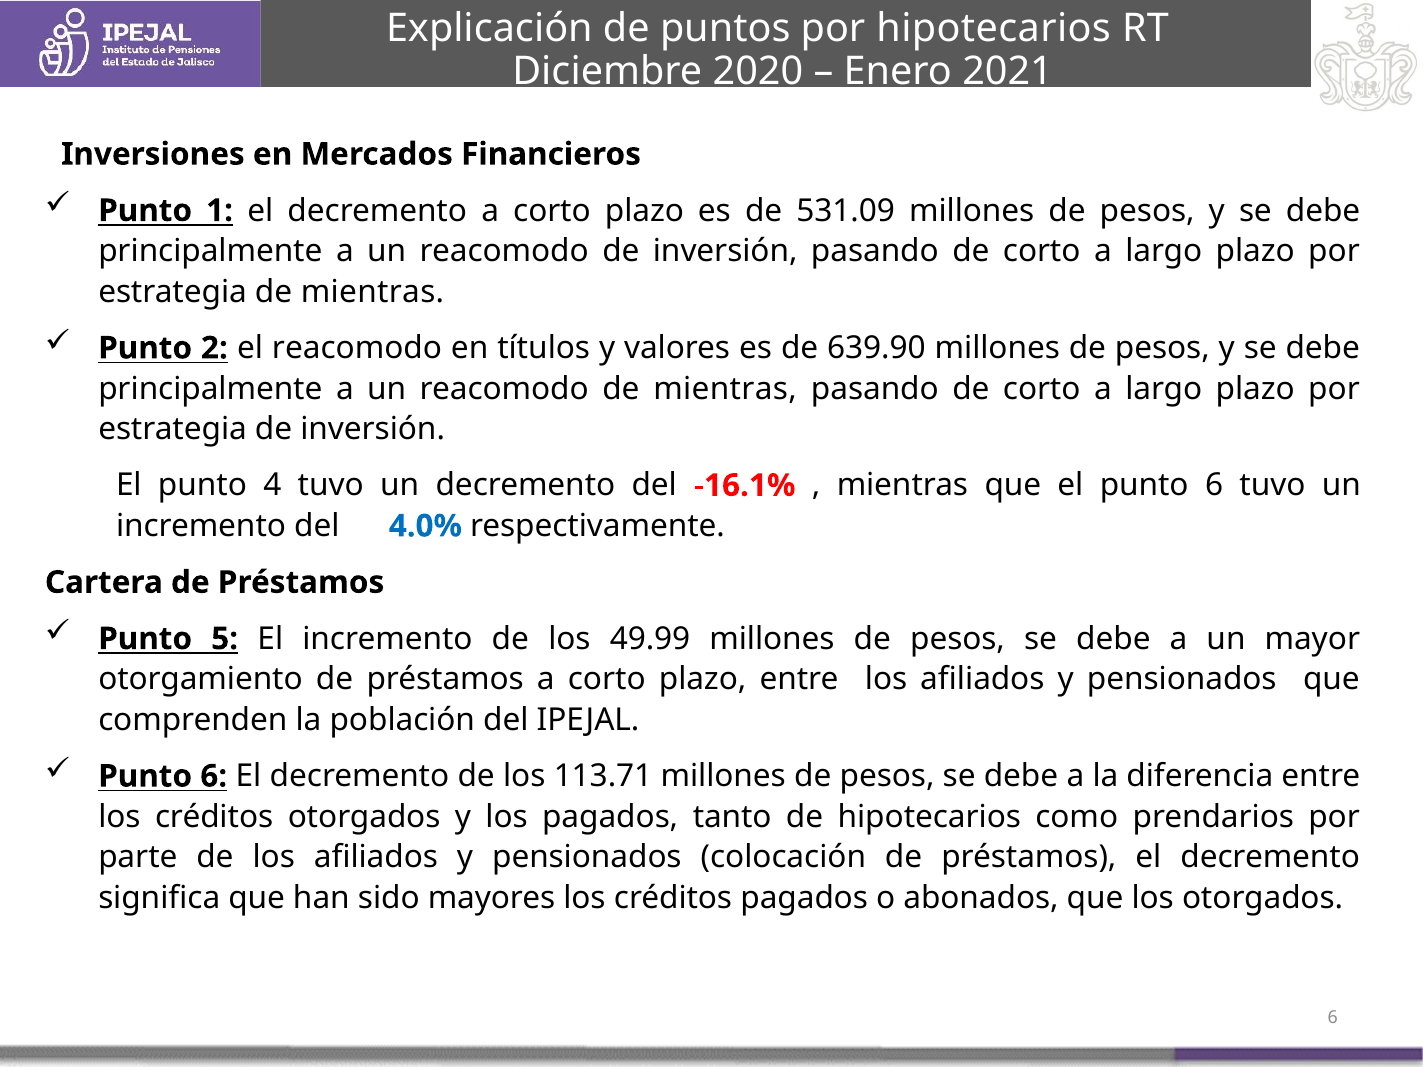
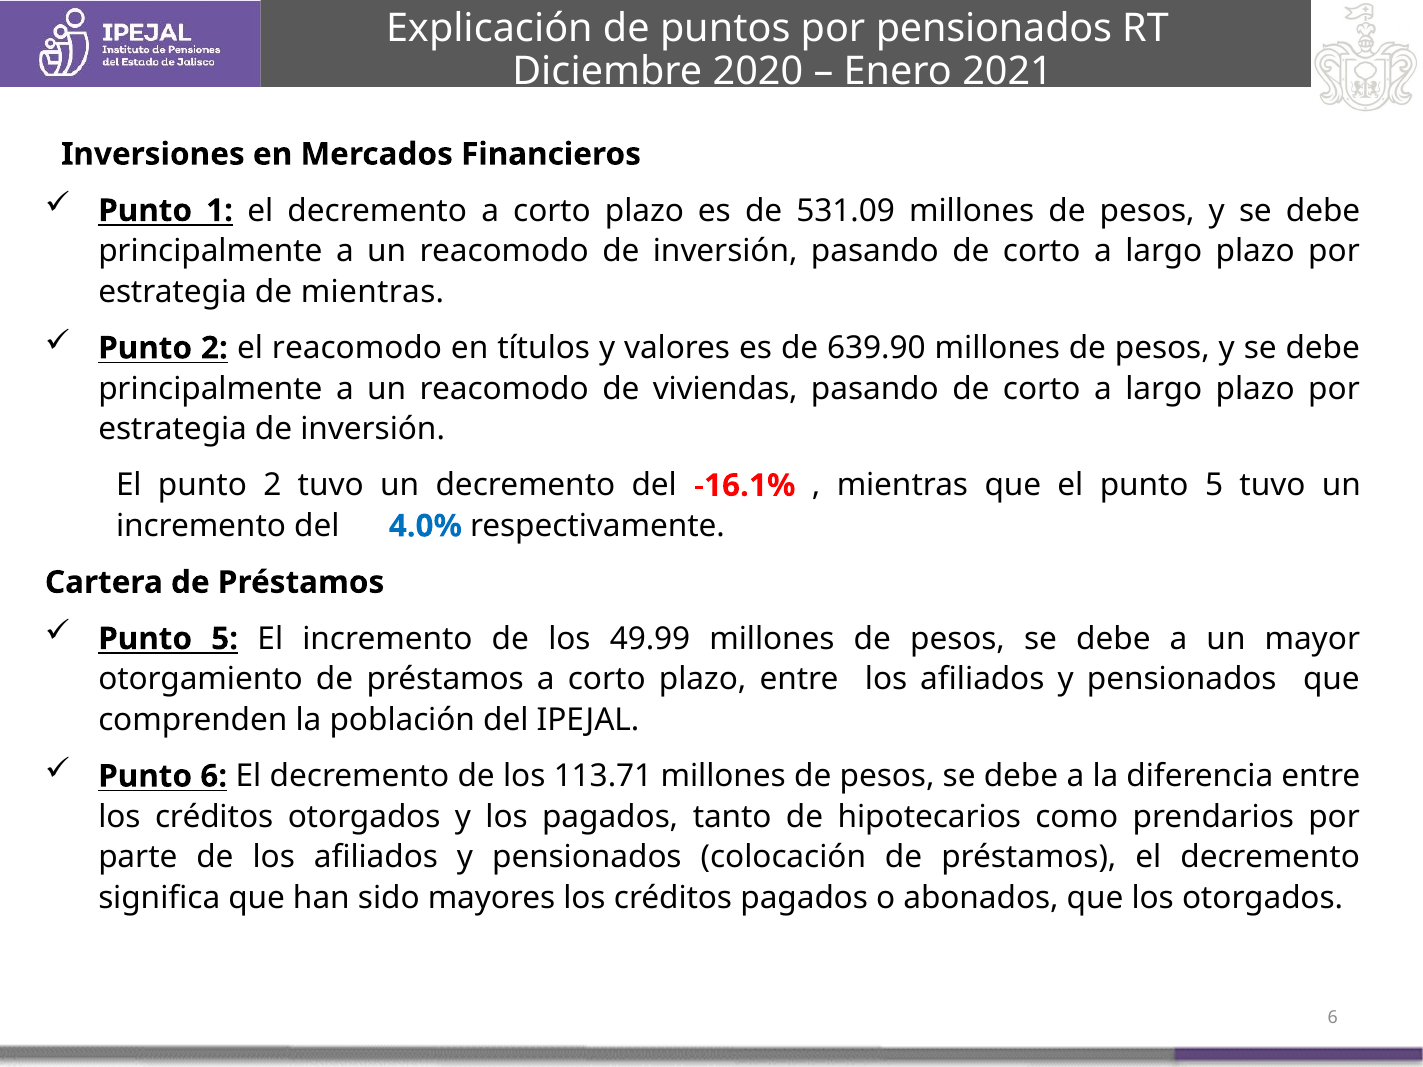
por hipotecarios: hipotecarios -> pensionados
reacomodo de mientras: mientras -> viviendas
El punto 4: 4 -> 2
el punto 6: 6 -> 5
